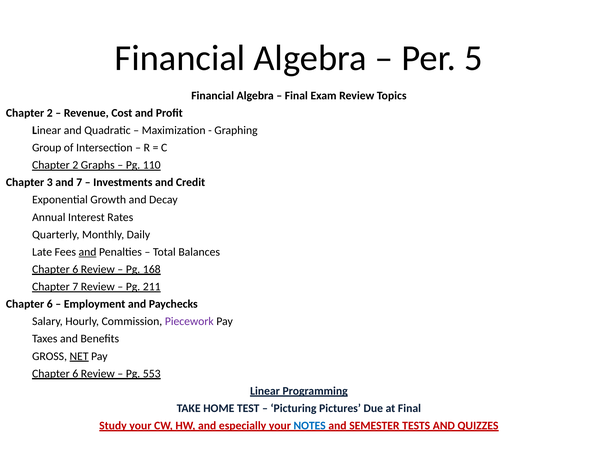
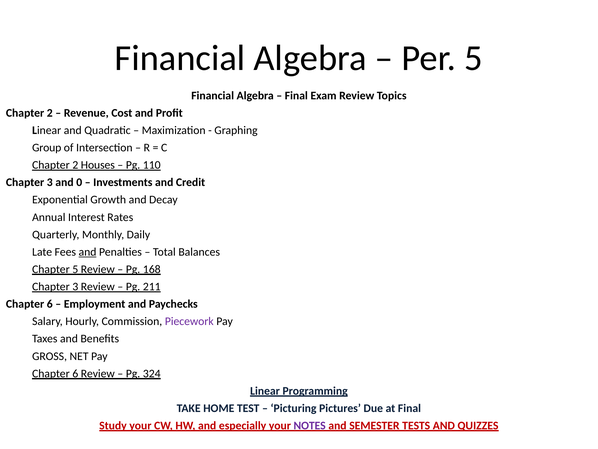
Graphs: Graphs -> Houses
and 7: 7 -> 0
6 at (75, 269): 6 -> 5
7 at (75, 286): 7 -> 3
NET underline: present -> none
553: 553 -> 324
NOTES colour: blue -> purple
